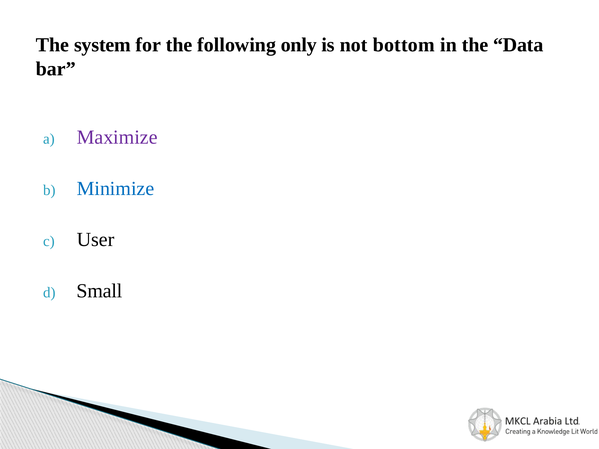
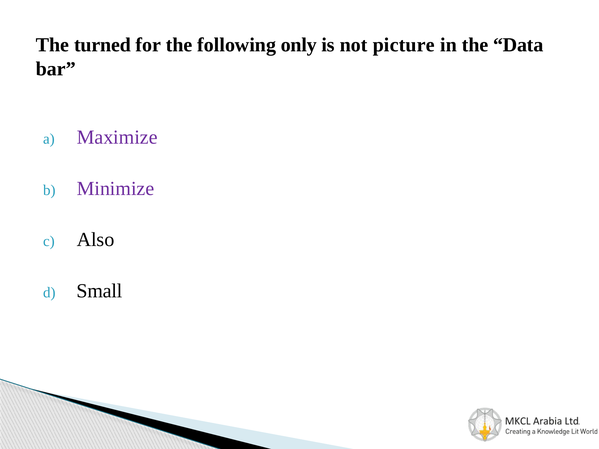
system: system -> turned
bottom: bottom -> picture
Minimize colour: blue -> purple
User: User -> Also
